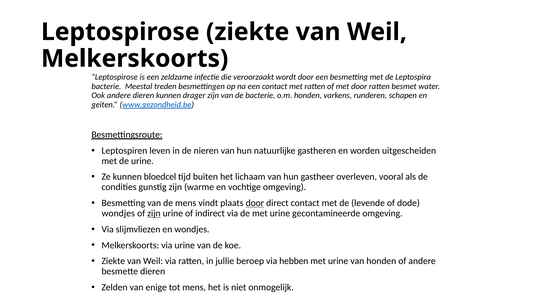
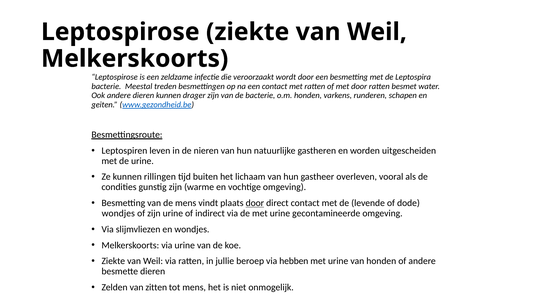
bloedcel: bloedcel -> rillingen
zijn at (154, 213) underline: present -> none
enige: enige -> zitten
